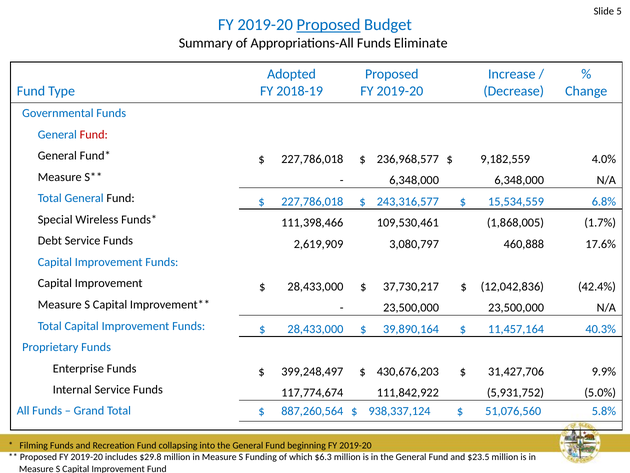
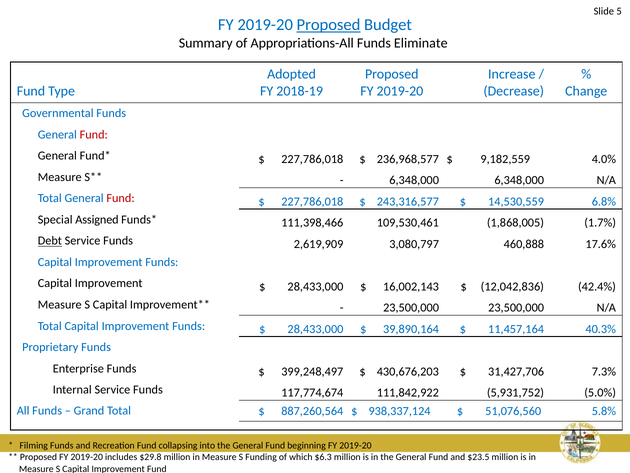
Fund at (121, 198) colour: black -> red
15,534,559: 15,534,559 -> 14,530,559
Wireless: Wireless -> Assigned
Debt underline: none -> present
37,730,217: 37,730,217 -> 16,002,143
9.9%: 9.9% -> 7.3%
